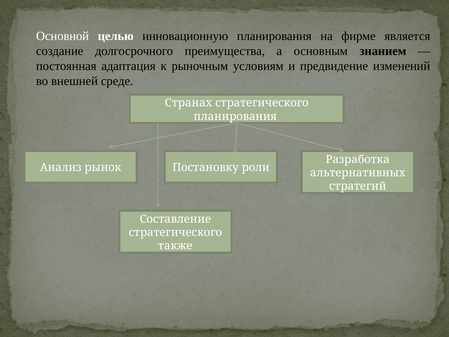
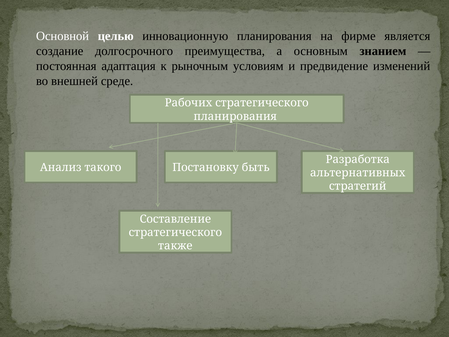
Странах: Странах -> Рабочих
рынок: рынок -> такого
роли: роли -> быть
